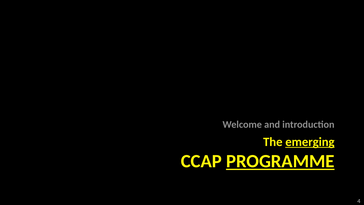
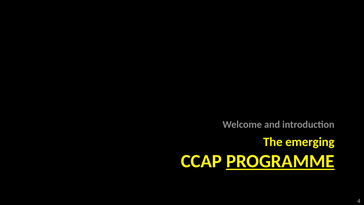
emerging underline: present -> none
